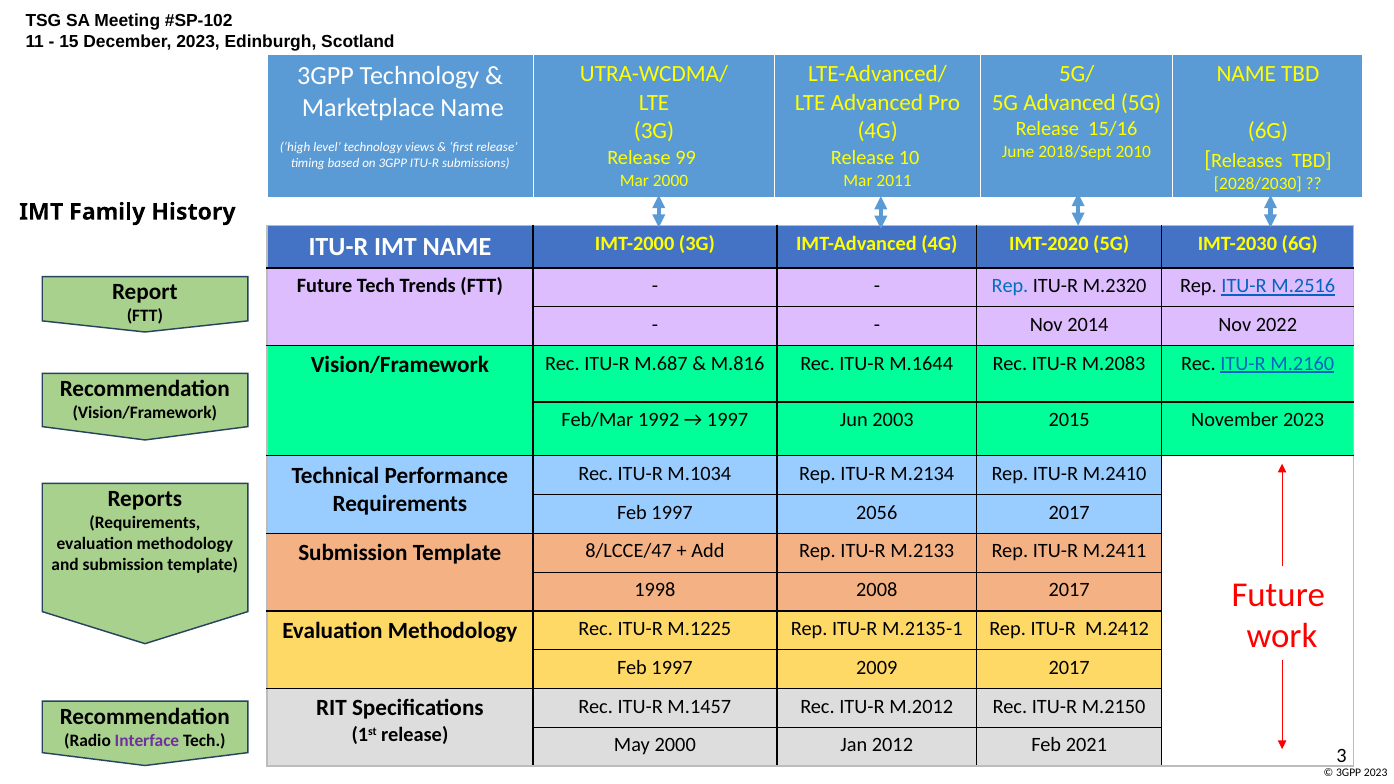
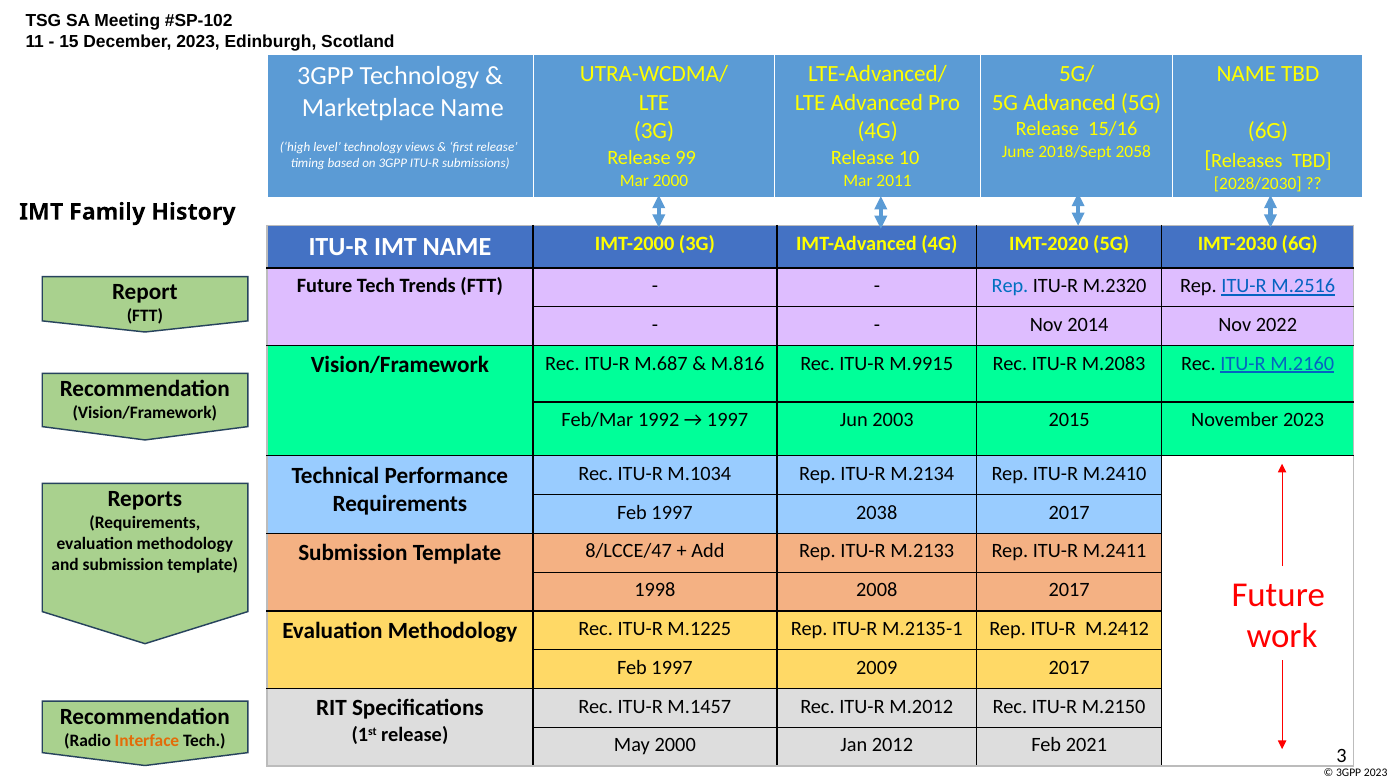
2010: 2010 -> 2058
M.1644: M.1644 -> M.9915
2056: 2056 -> 2038
Interface colour: purple -> orange
